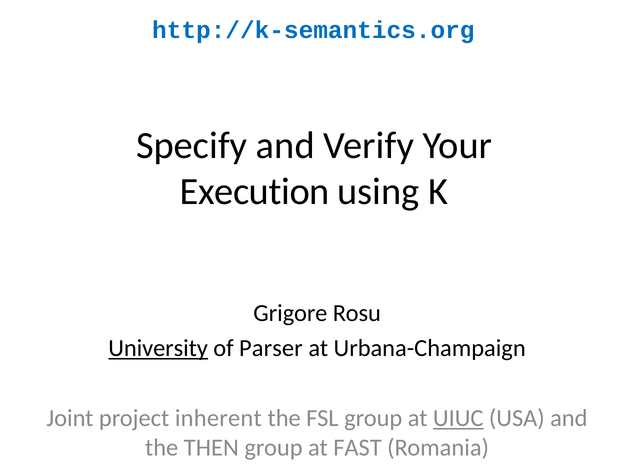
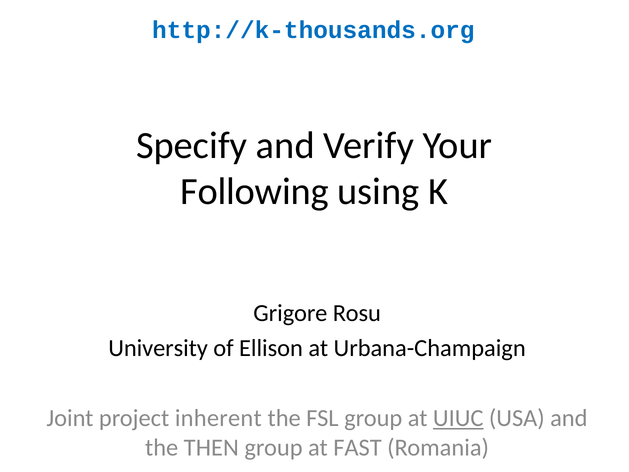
http://k-semantics.org: http://k-semantics.org -> http://k-thousands.org
Execution: Execution -> Following
University underline: present -> none
Parser: Parser -> Ellison
